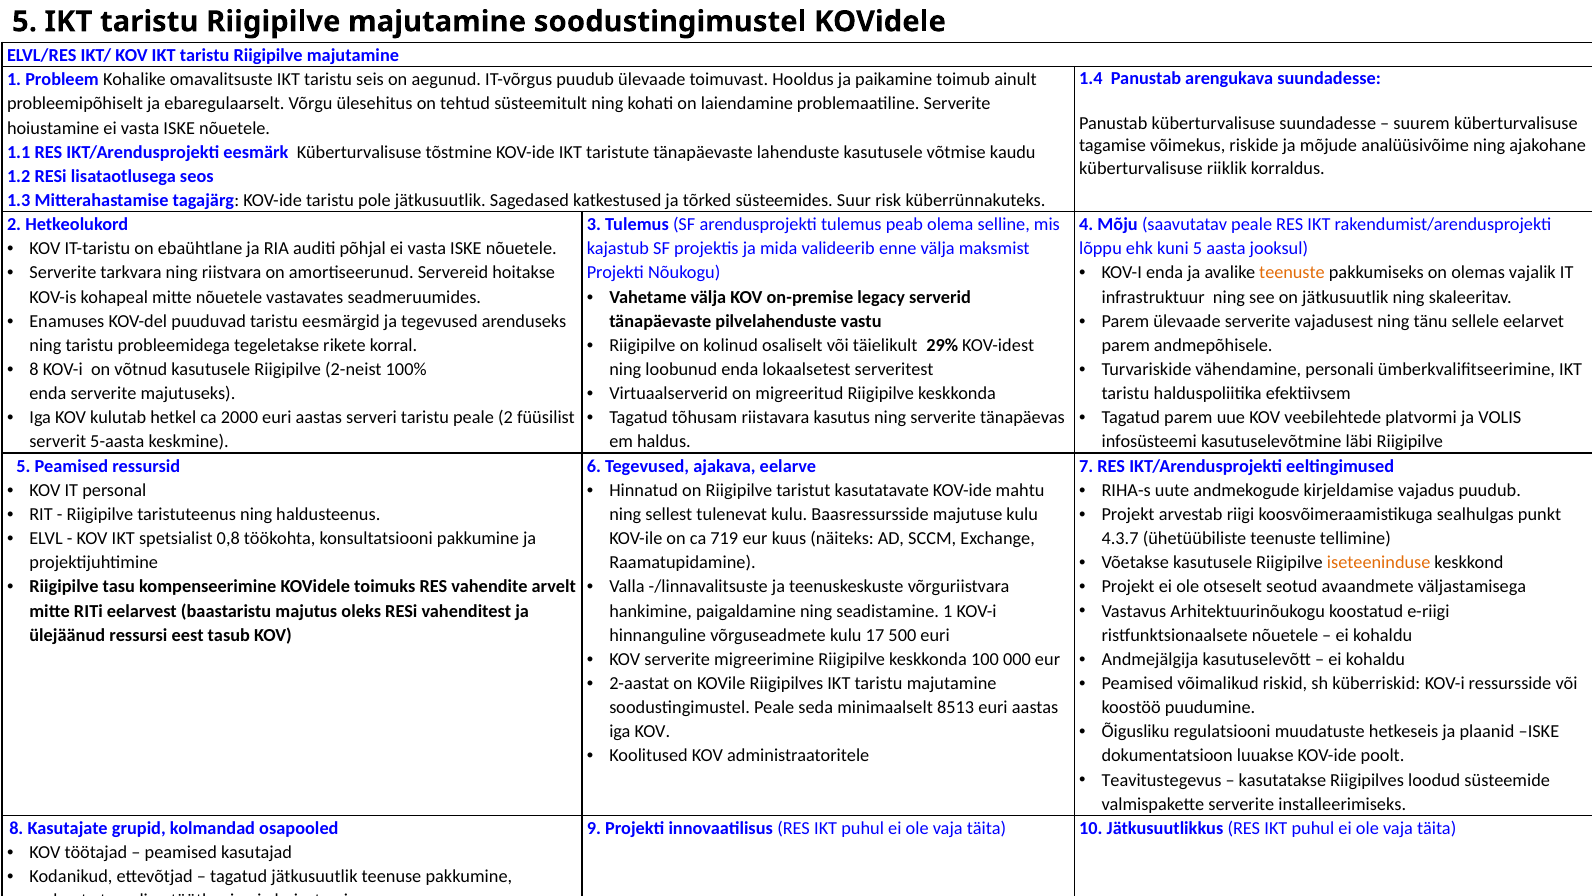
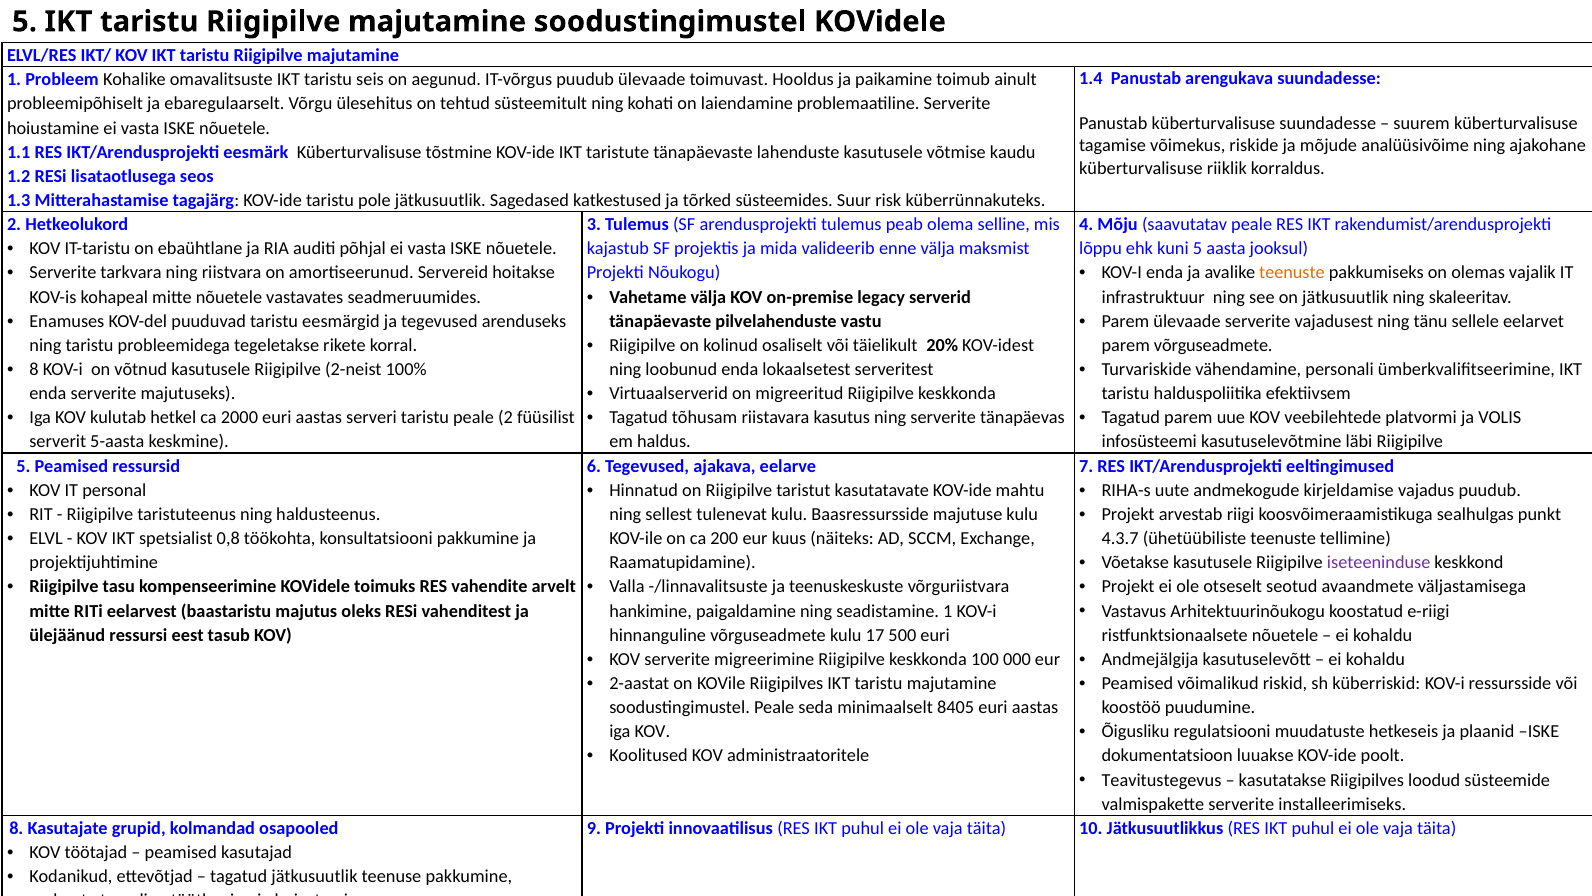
29%: 29% -> 20%
parem andmepõhisele: andmepõhisele -> võrguseadmete
719: 719 -> 200
iseteeninduse colour: orange -> purple
8513: 8513 -> 8405
